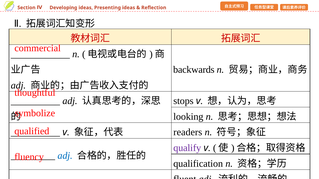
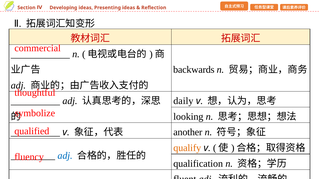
stops: stops -> daily
readers: readers -> another
qualify colour: purple -> orange
